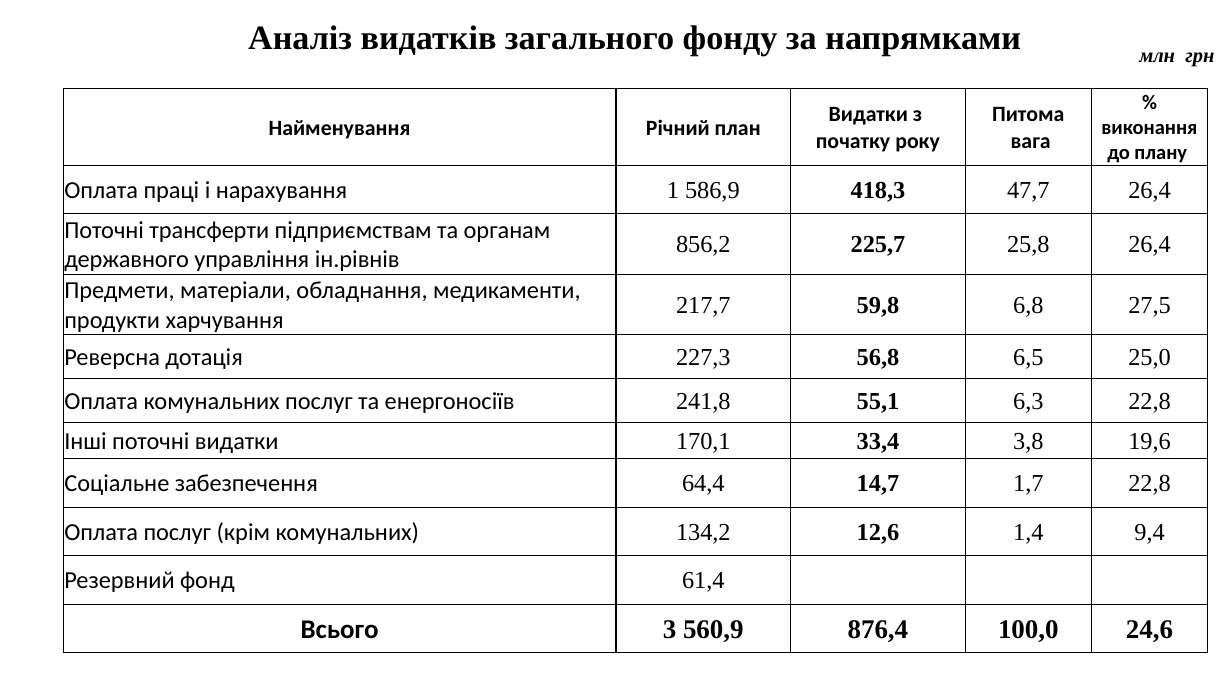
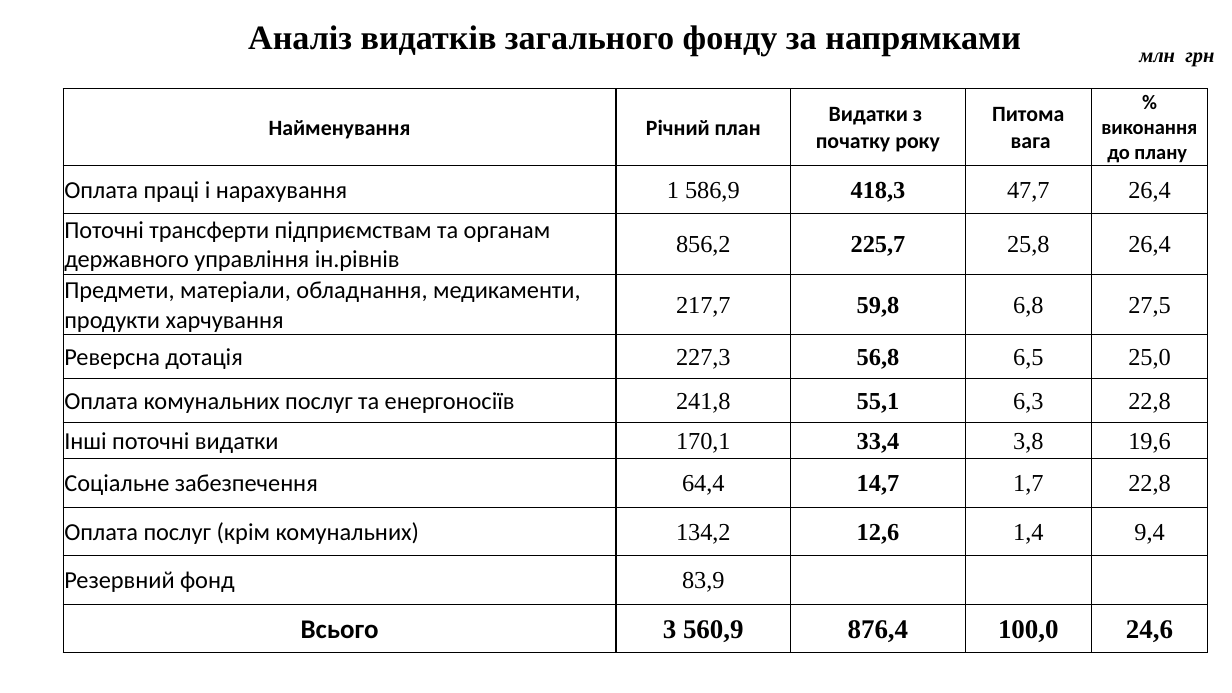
61,4: 61,4 -> 83,9
